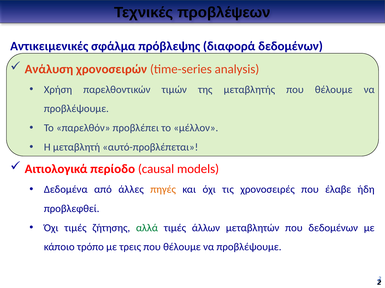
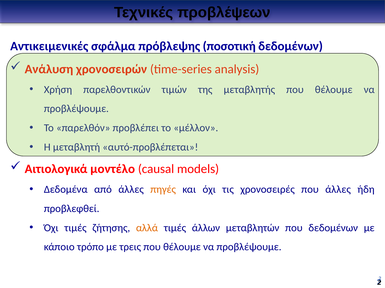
διαφορά: διαφορά -> ποσοτική
περίοδο: περίοδο -> μοντέλο
που έλαβε: έλαβε -> άλλες
αλλά colour: green -> orange
